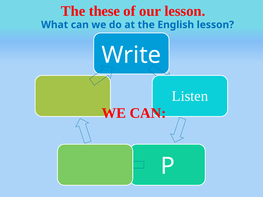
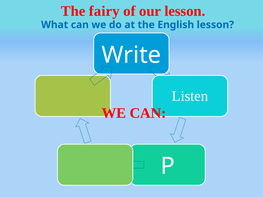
these: these -> fairy
